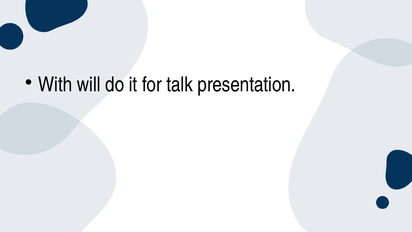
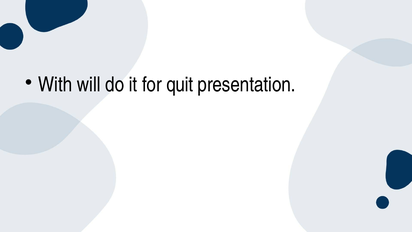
talk: talk -> quit
